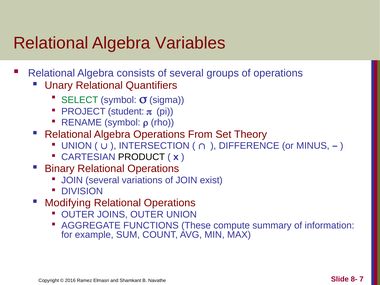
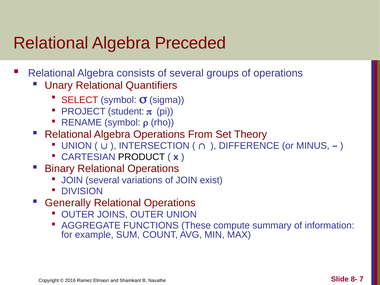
Variables: Variables -> Preceded
SELECT colour: green -> red
Modifying: Modifying -> Generally
